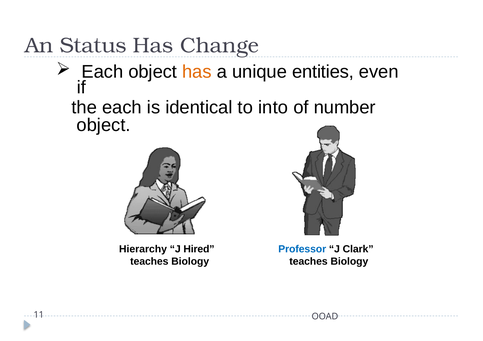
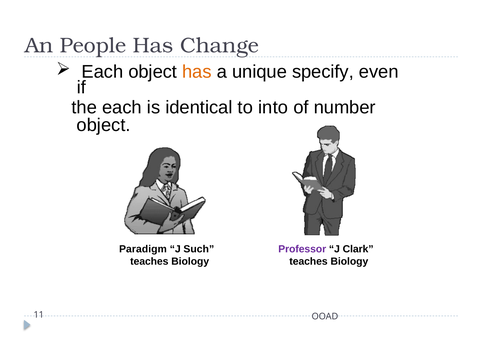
Status: Status -> People
entities: entities -> specify
Hierarchy: Hierarchy -> Paradigm
Hired: Hired -> Such
Professor colour: blue -> purple
